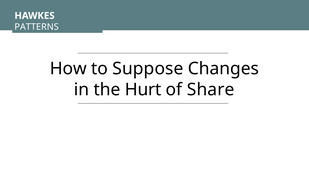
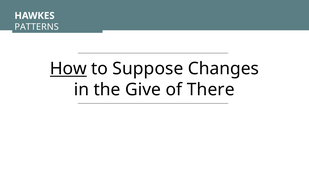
How underline: none -> present
Hurt: Hurt -> Give
Share: Share -> There
